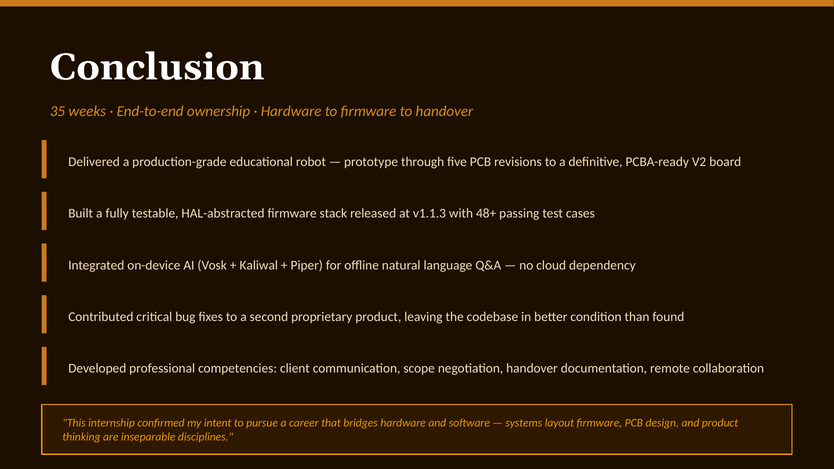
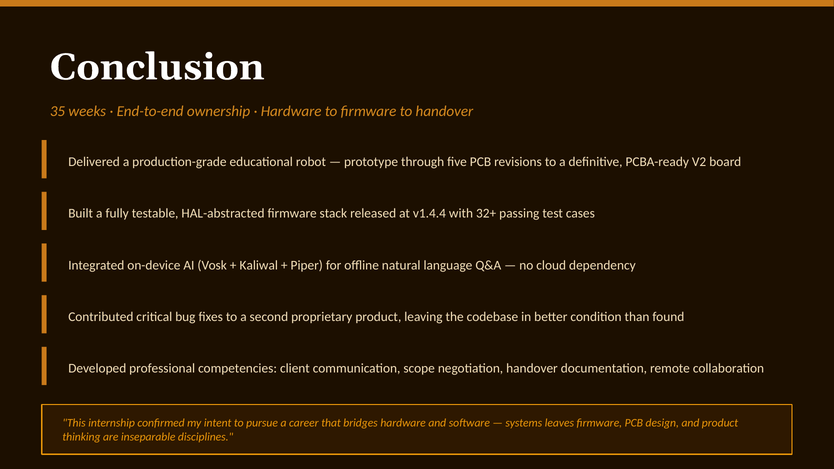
v1.1.3: v1.1.3 -> v1.4.4
48+: 48+ -> 32+
layout: layout -> leaves
